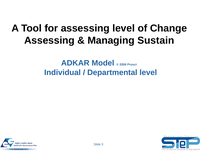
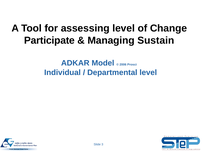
Assessing at (49, 41): Assessing -> Participate
